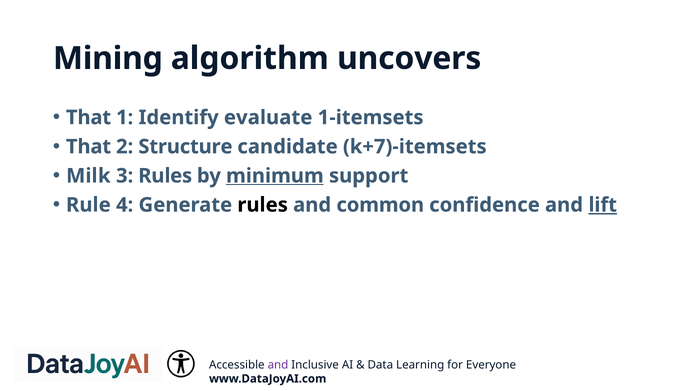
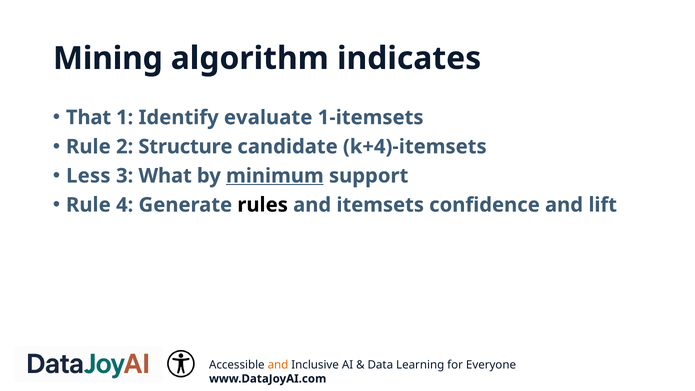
uncovers: uncovers -> indicates
That at (89, 147): That -> Rule
k+7)‑itemsets: k+7)‑itemsets -> k+4)‑itemsets
Milk: Milk -> Less
3 Rules: Rules -> What
common: common -> itemsets
lift underline: present -> none
and at (278, 365) colour: purple -> orange
